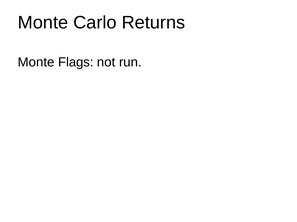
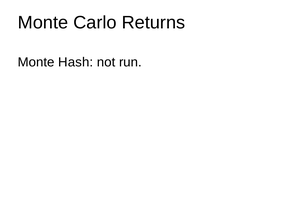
Flags: Flags -> Hash
